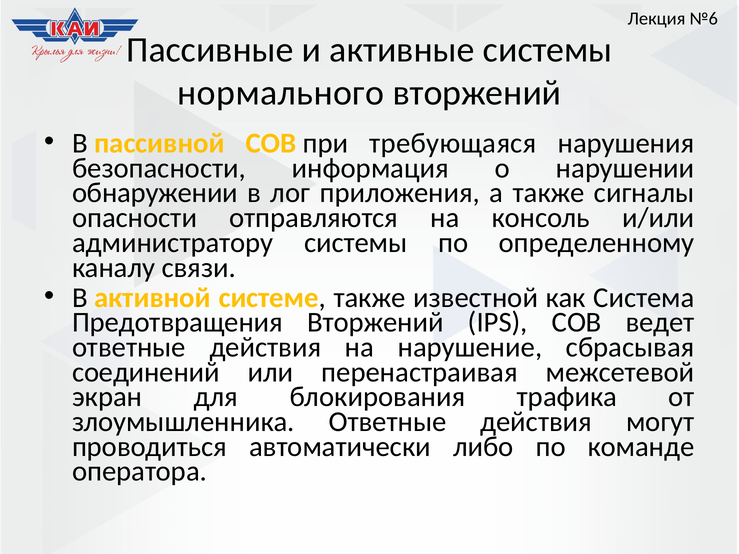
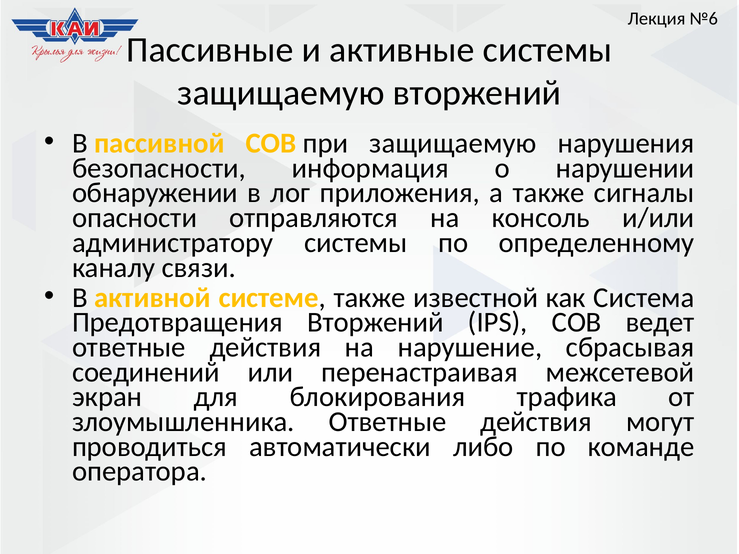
нормального at (281, 93): нормального -> защищаемую
при требующаяся: требующаяся -> защищаемую
